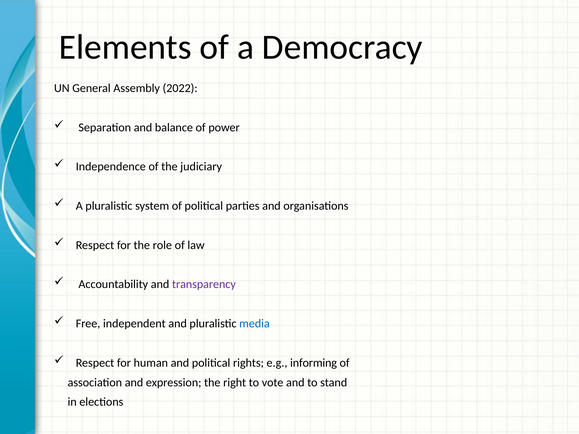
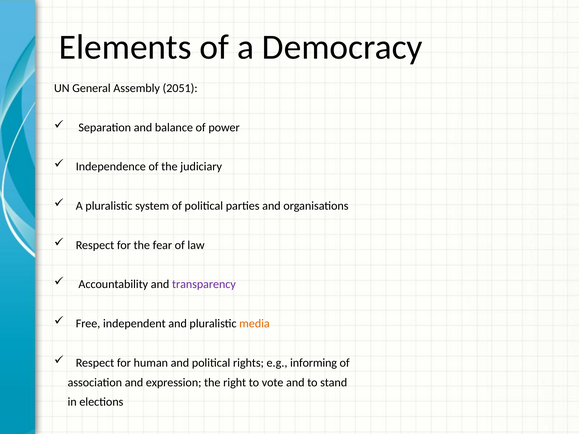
2022: 2022 -> 2051
role: role -> fear
media colour: blue -> orange
